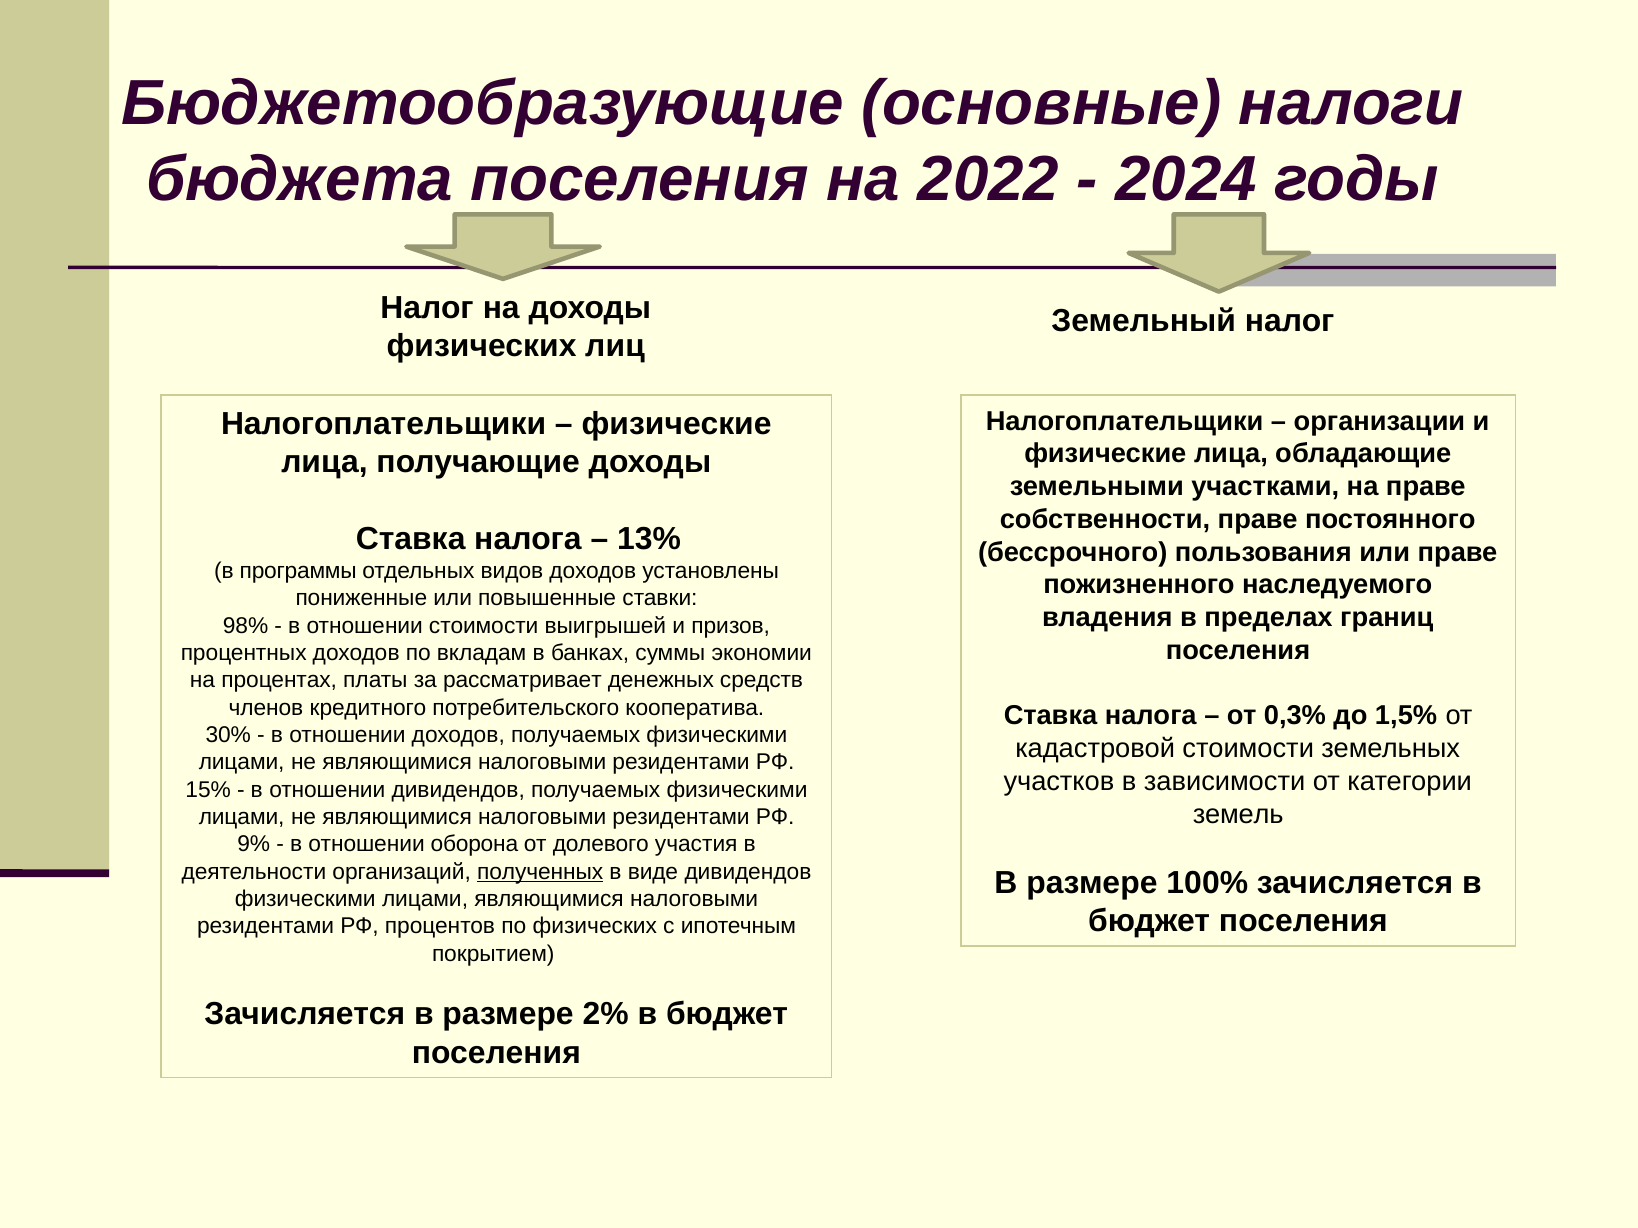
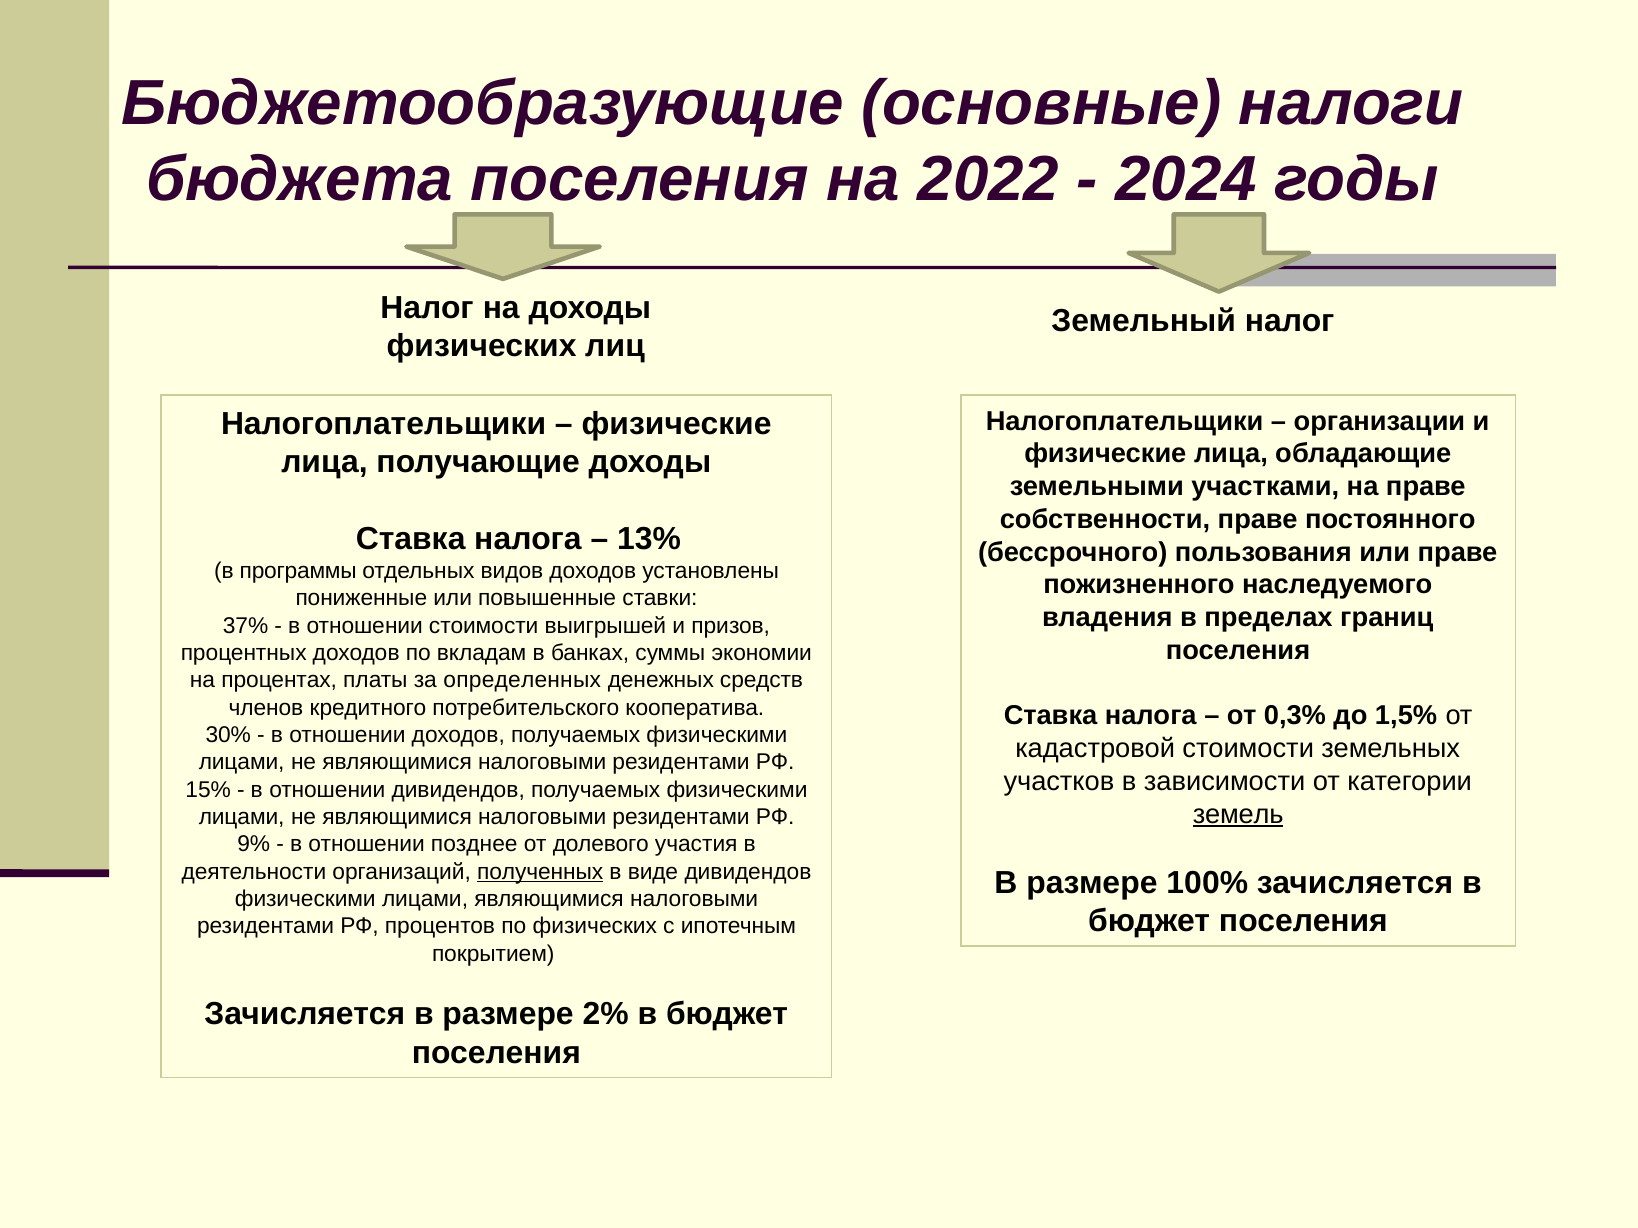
98%: 98% -> 37%
рассматривает: рассматривает -> определенных
земель underline: none -> present
оборона: оборона -> позднее
